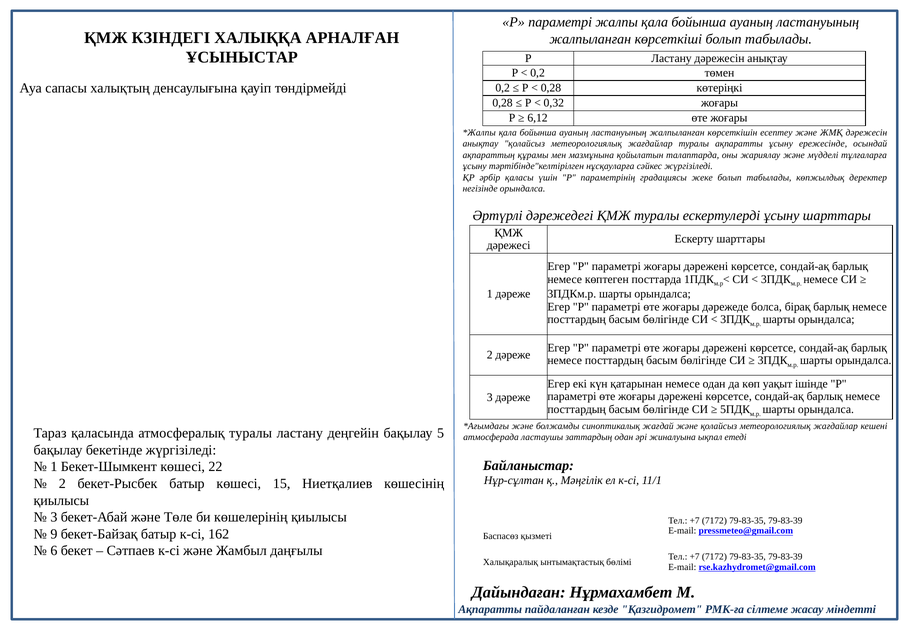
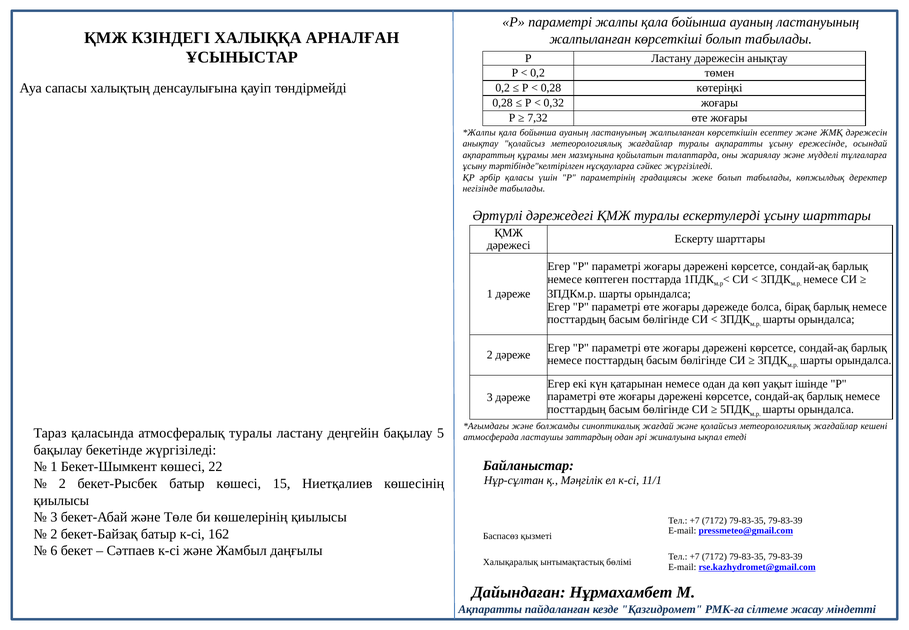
6,12: 6,12 -> 7,32
негізінде орындалса: орындалса -> табылады
9 at (54, 533): 9 -> 2
